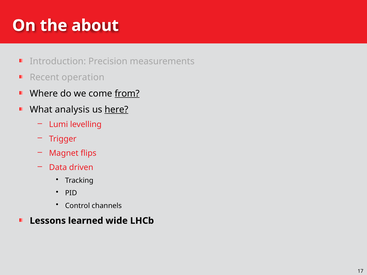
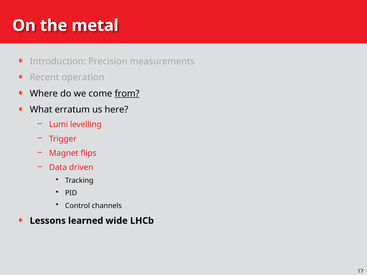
about: about -> metal
analysis: analysis -> erratum
here underline: present -> none
